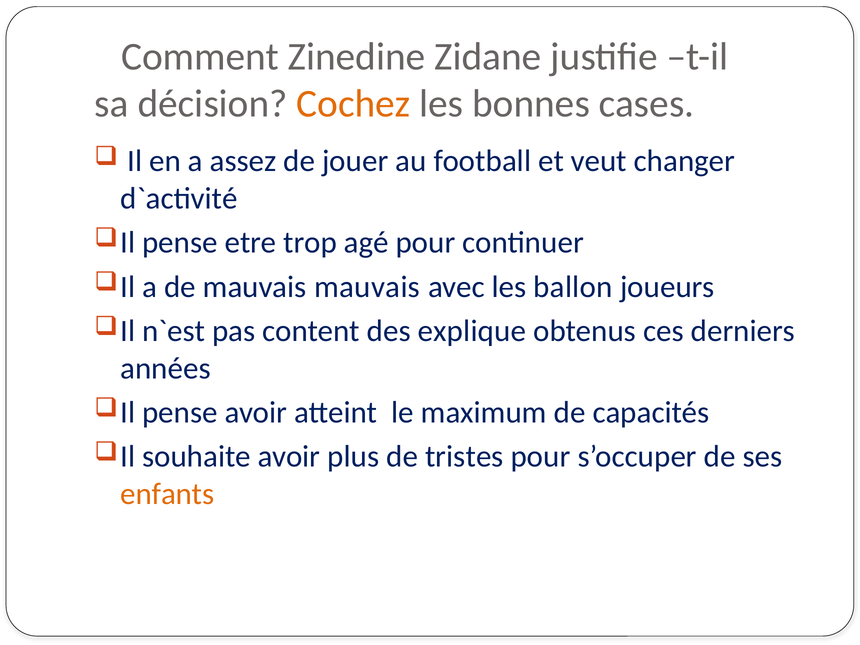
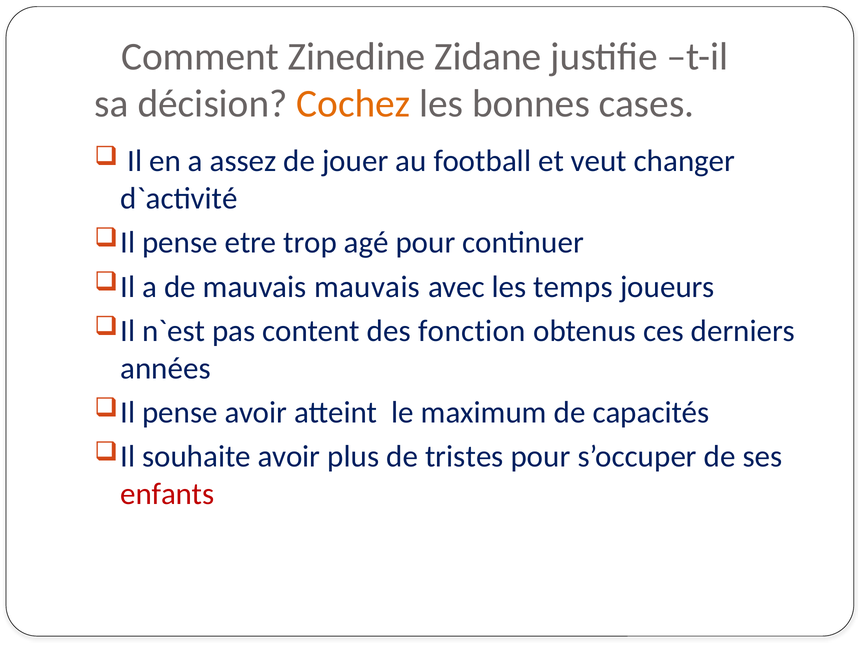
ballon: ballon -> temps
explique: explique -> fonction
enfants colour: orange -> red
